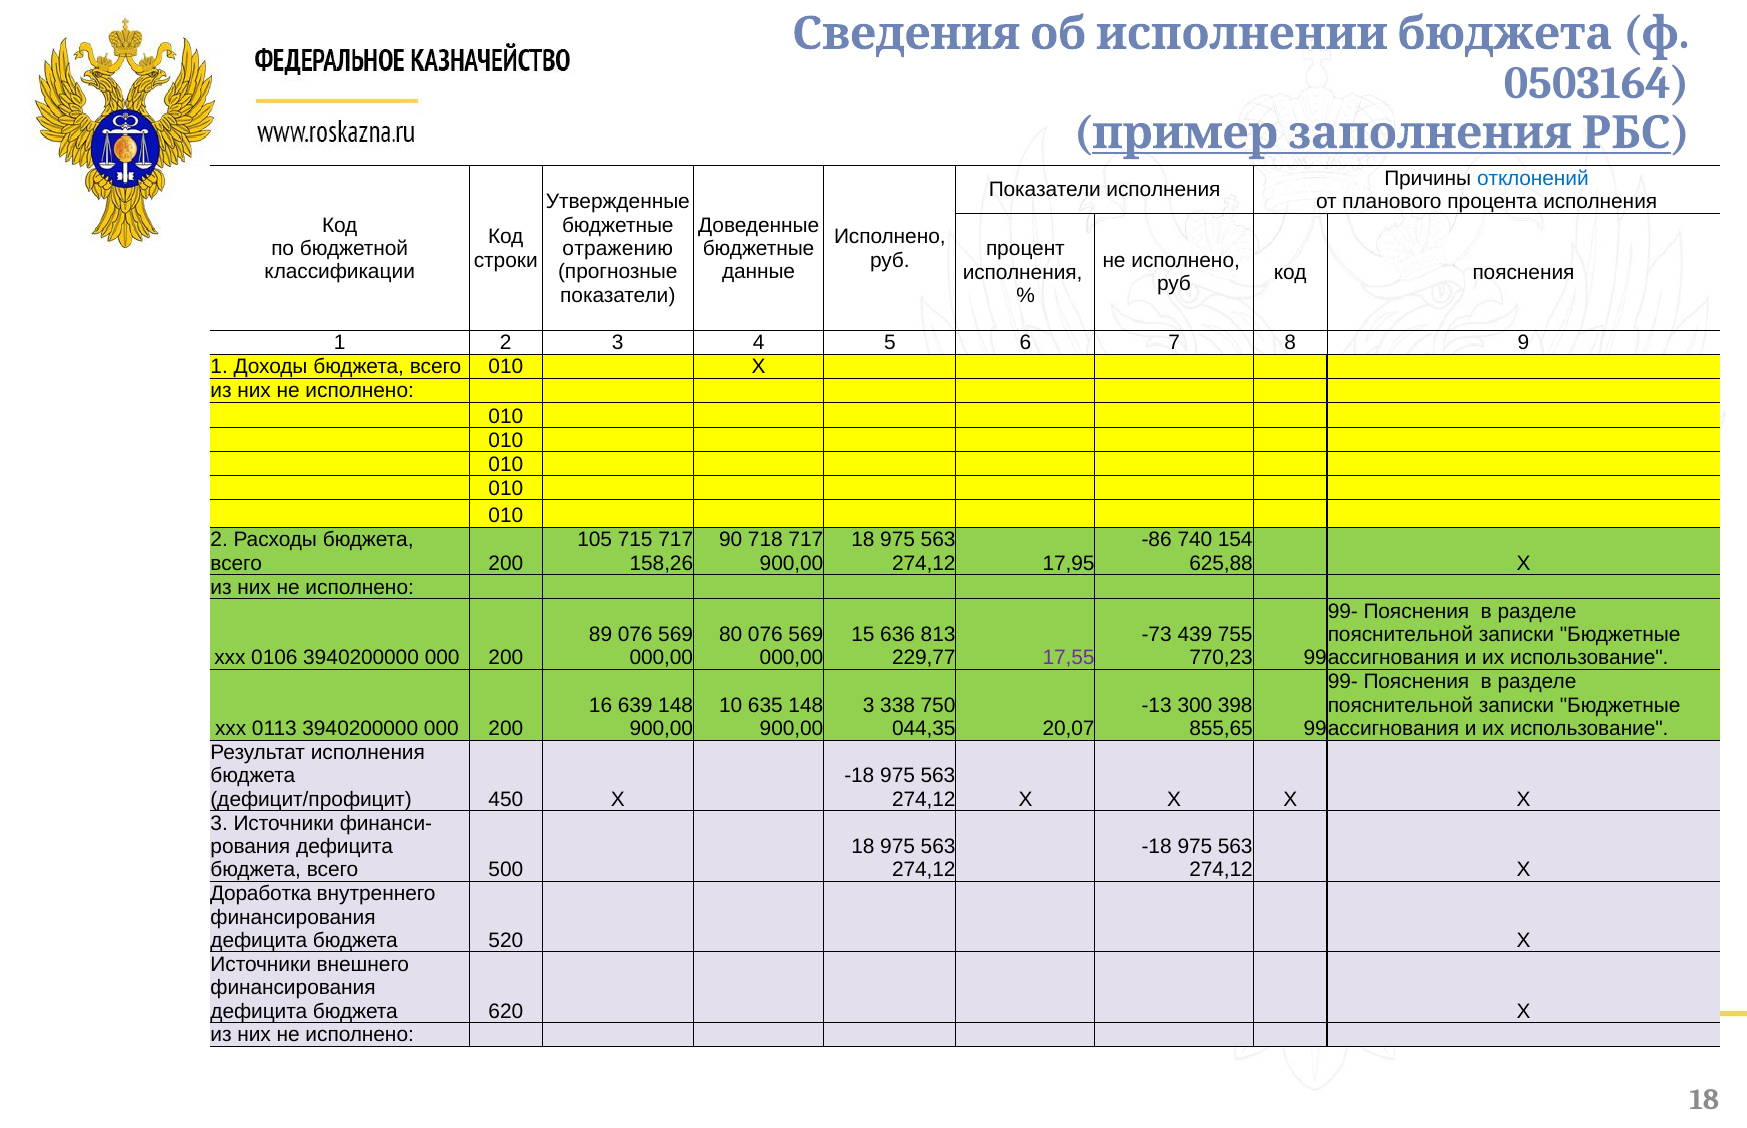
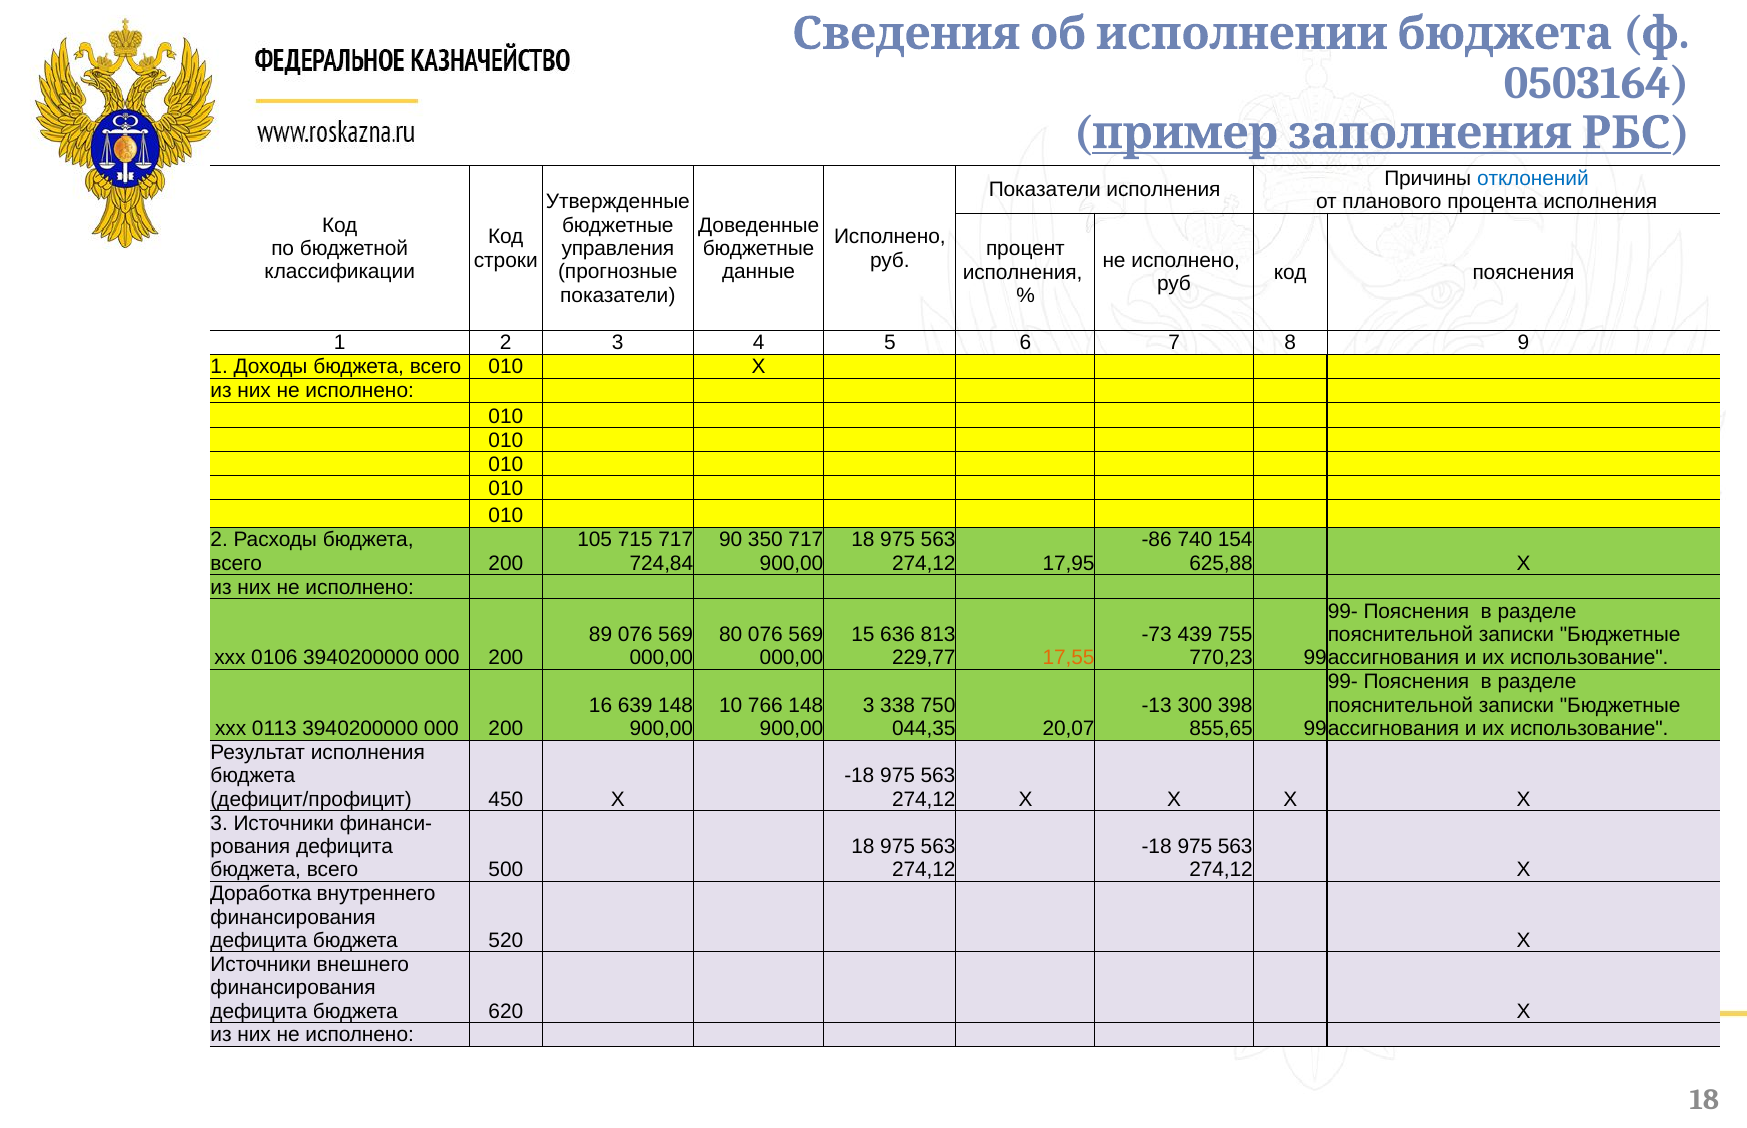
отражению: отражению -> управления
718: 718 -> 350
158,26: 158,26 -> 724,84
17,55 colour: purple -> orange
635: 635 -> 766
